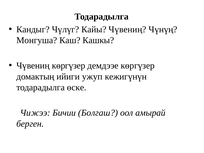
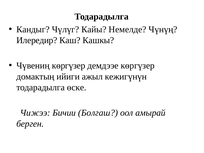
Кайы Чүвениң: Чүвениң -> Немелде
Монгуша: Монгуша -> Илередир
ужуп: ужуп -> ажыл
